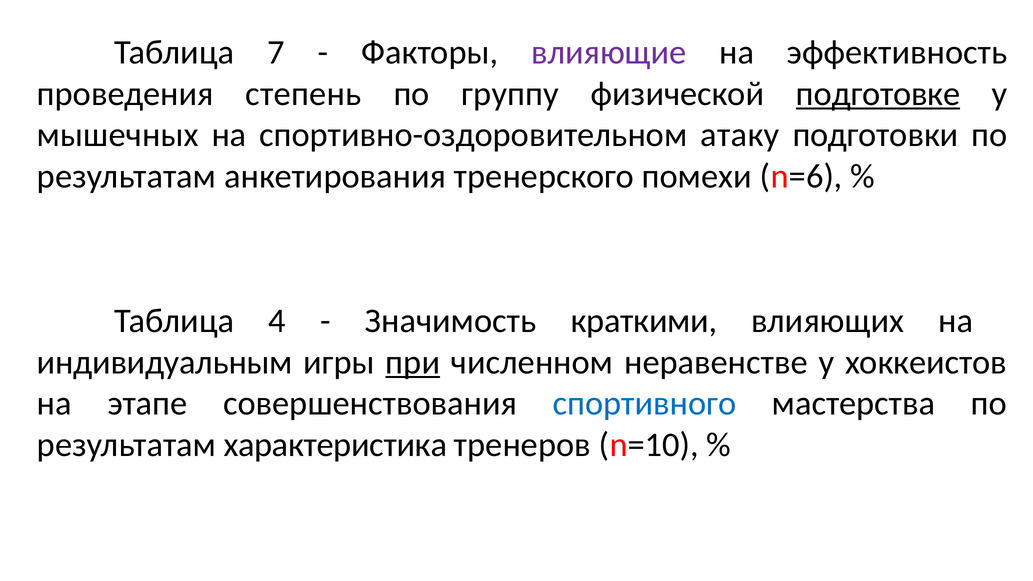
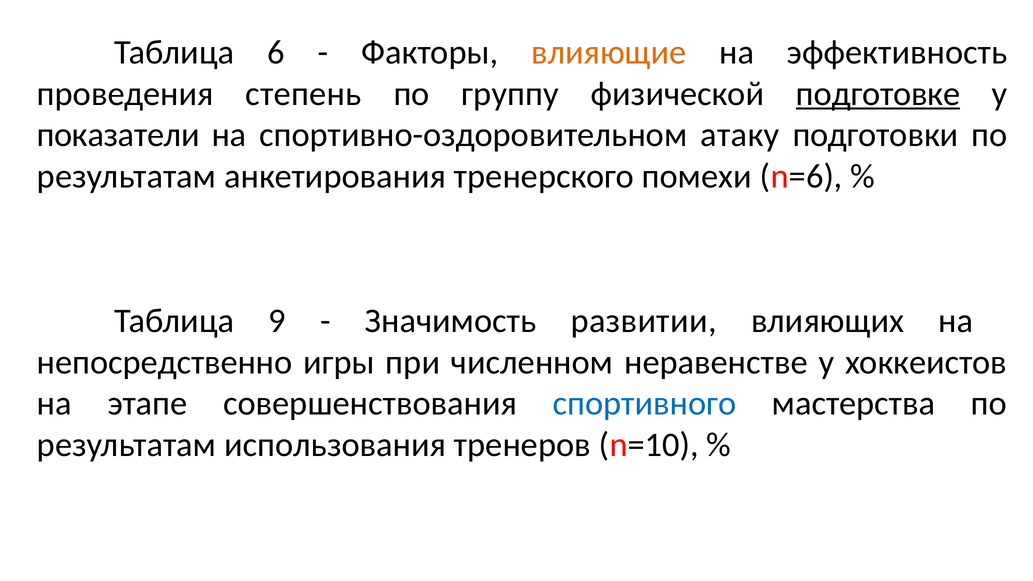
7: 7 -> 6
влияющие colour: purple -> orange
мышечных: мышечных -> показатели
4: 4 -> 9
краткими: краткими -> развитии
индивидуальным: индивидуальным -> непосредственно
при underline: present -> none
характеристика: характеристика -> использования
